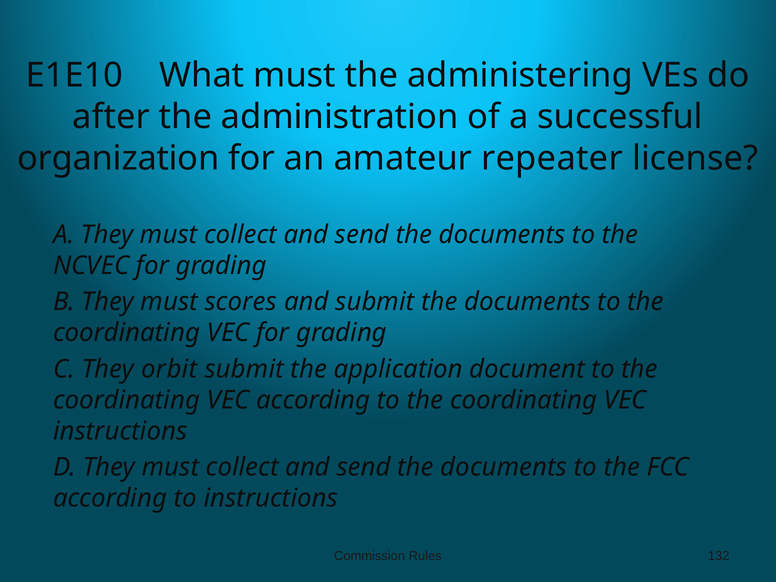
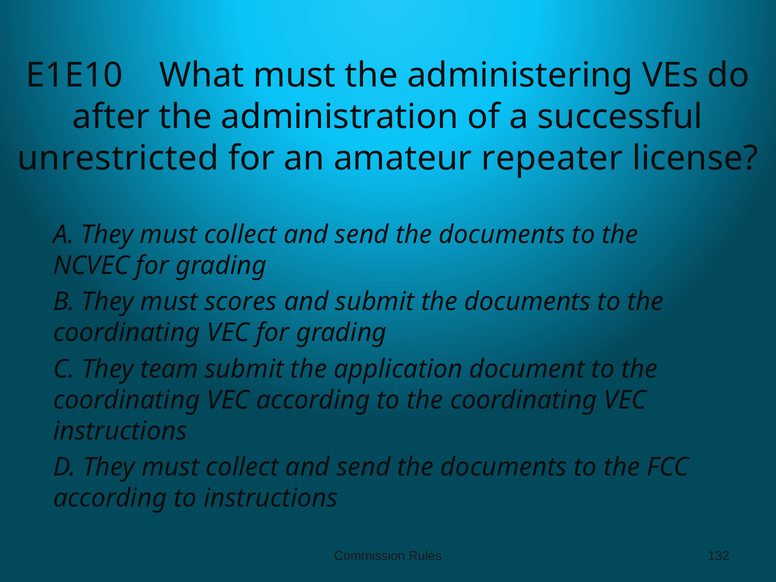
organization: organization -> unrestricted
orbit: orbit -> team
